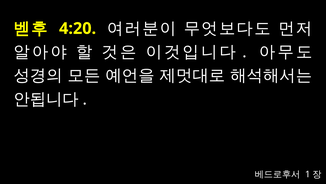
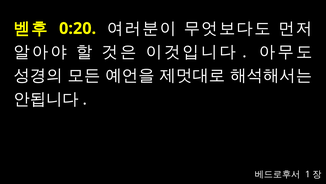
4:20: 4:20 -> 0:20
